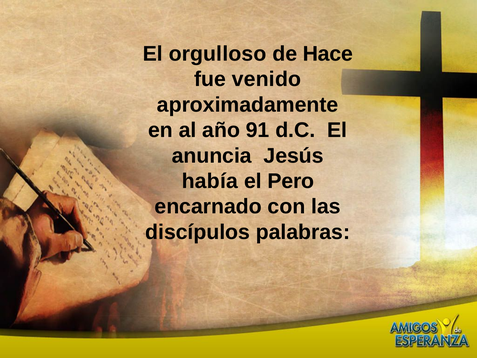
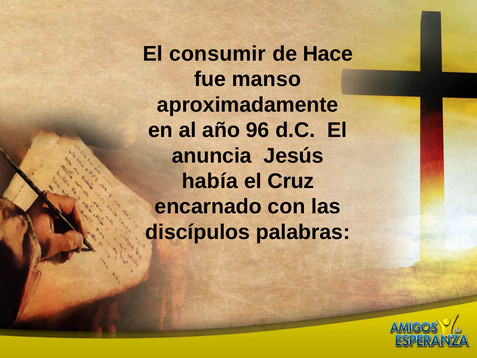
orgulloso: orgulloso -> consumir
venido: venido -> manso
91: 91 -> 96
Pero: Pero -> Cruz
